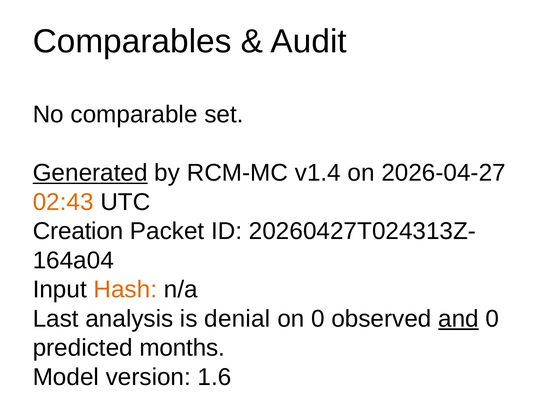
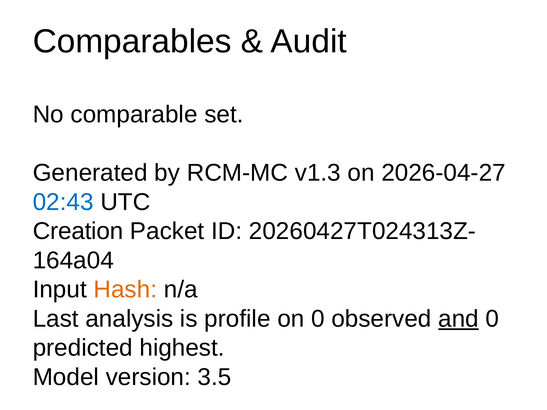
Generated underline: present -> none
v1.4: v1.4 -> v1.3
02:43 colour: orange -> blue
denial: denial -> profile
months: months -> highest
1.6: 1.6 -> 3.5
